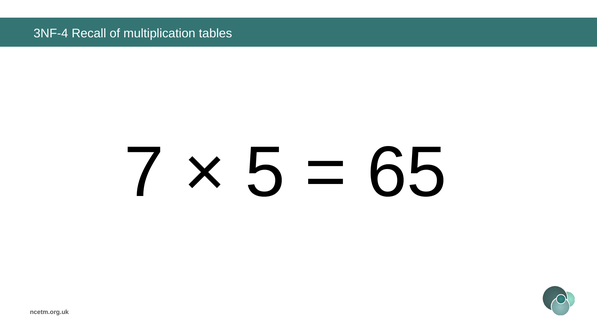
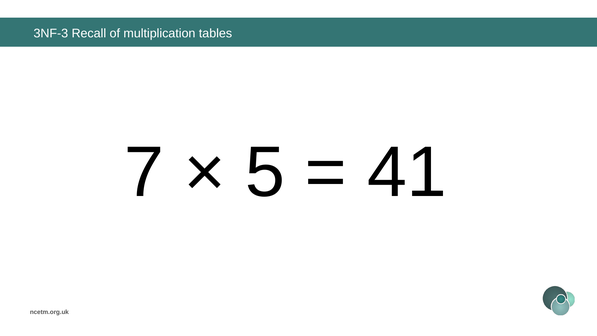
3NF-4: 3NF-4 -> 3NF-3
65: 65 -> 41
